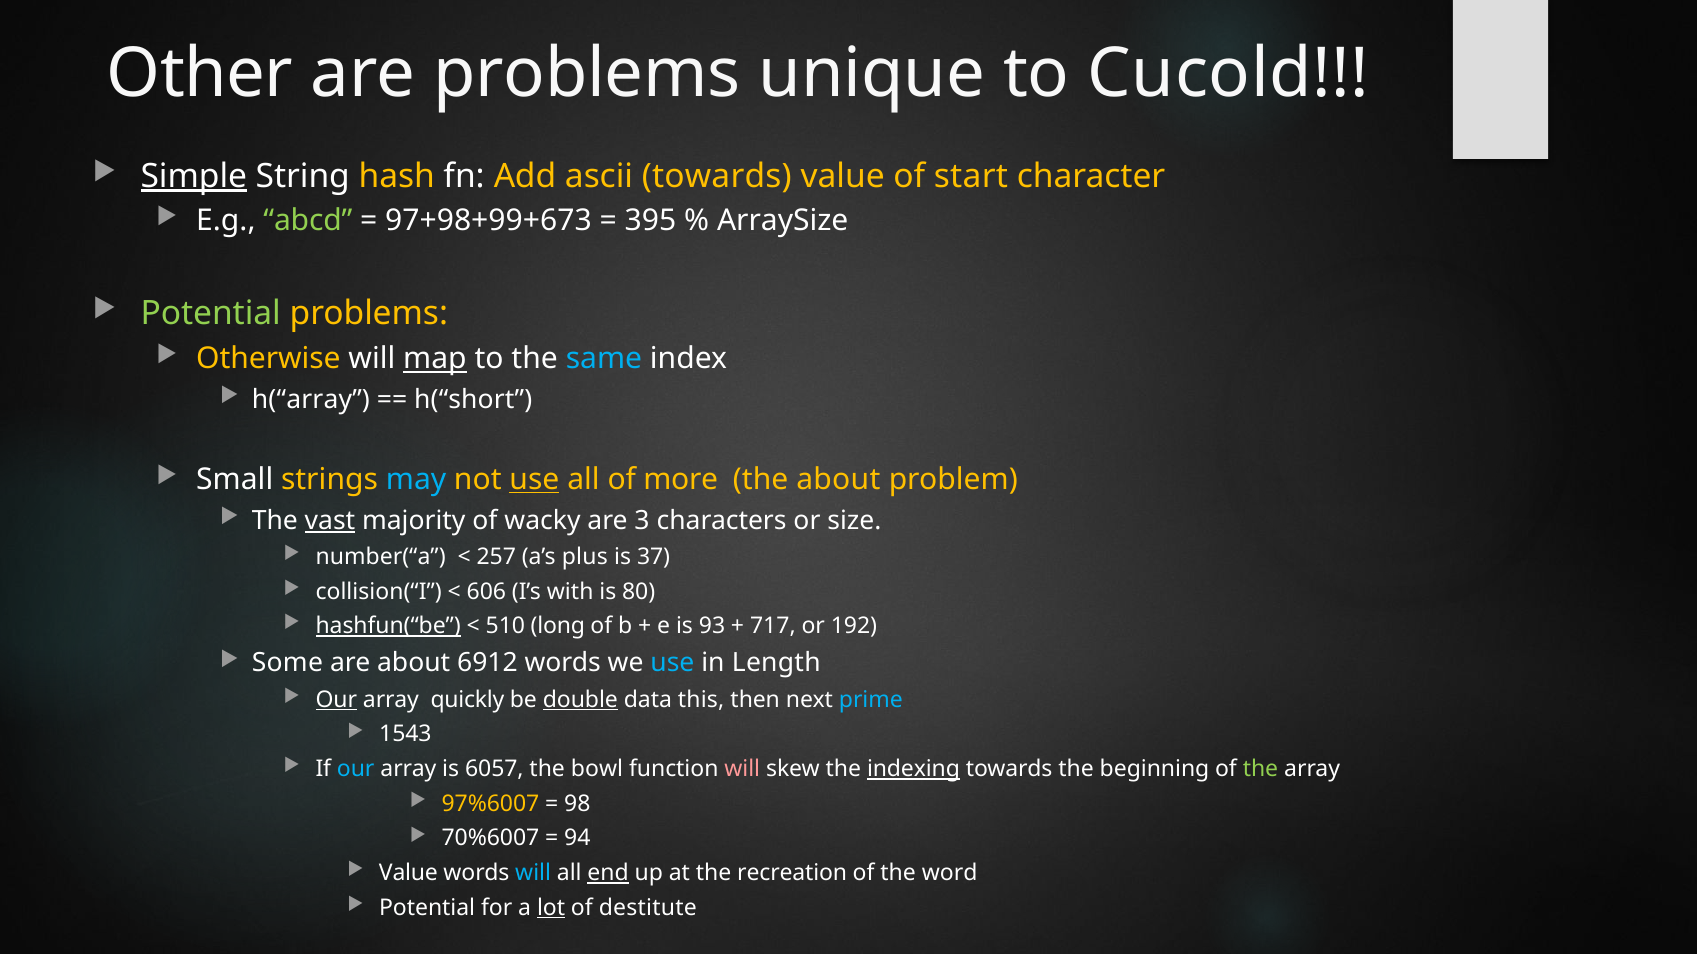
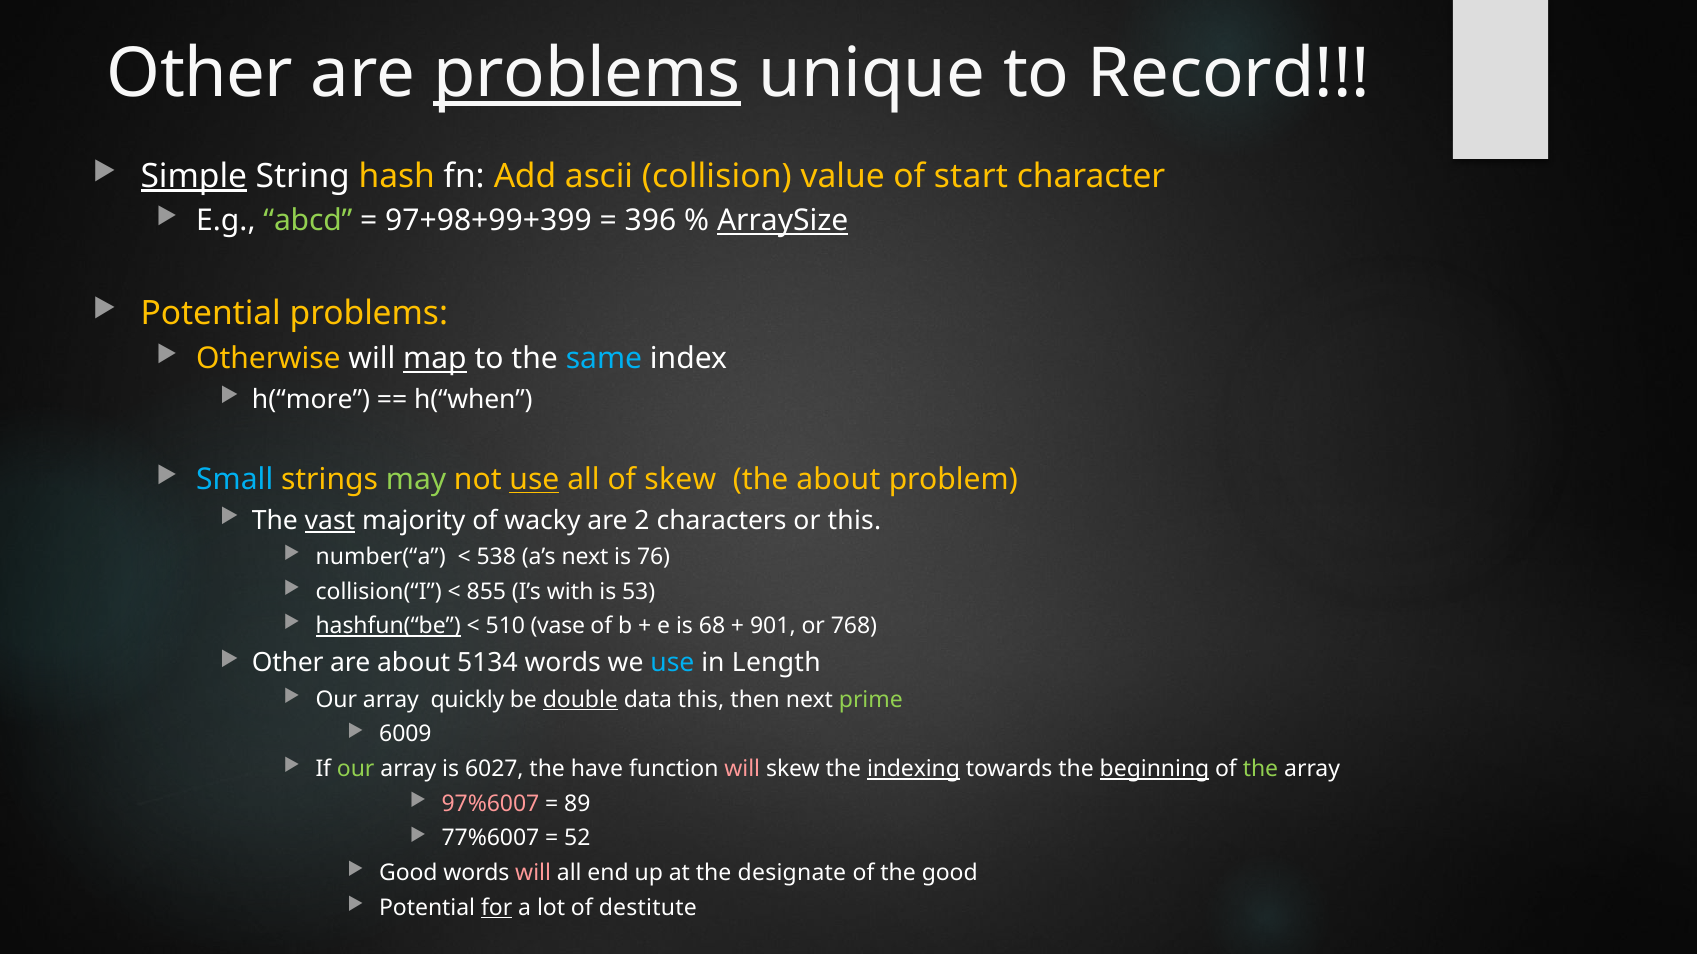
problems at (587, 74) underline: none -> present
Cucold: Cucold -> Record
ascii towards: towards -> collision
97+98+99+673: 97+98+99+673 -> 97+98+99+399
395: 395 -> 396
ArraySize underline: none -> present
Potential at (211, 314) colour: light green -> yellow
h(“array: h(“array -> h(“more
h(“short: h(“short -> h(“when
Small colour: white -> light blue
may colour: light blue -> light green
of more: more -> skew
3: 3 -> 2
or size: size -> this
257: 257 -> 538
a’s plus: plus -> next
37: 37 -> 76
606: 606 -> 855
80: 80 -> 53
long: long -> vase
93: 93 -> 68
717: 717 -> 901
192: 192 -> 768
Some at (287, 664): Some -> Other
6912: 6912 -> 5134
Our at (336, 700) underline: present -> none
prime colour: light blue -> light green
1543: 1543 -> 6009
our at (356, 769) colour: light blue -> light green
6057: 6057 -> 6027
bowl: bowl -> have
beginning underline: none -> present
97%6007 colour: yellow -> pink
98: 98 -> 89
70%6007: 70%6007 -> 77%6007
94: 94 -> 52
Value at (408, 874): Value -> Good
will at (533, 874) colour: light blue -> pink
end underline: present -> none
recreation: recreation -> designate
the word: word -> good
for underline: none -> present
lot underline: present -> none
